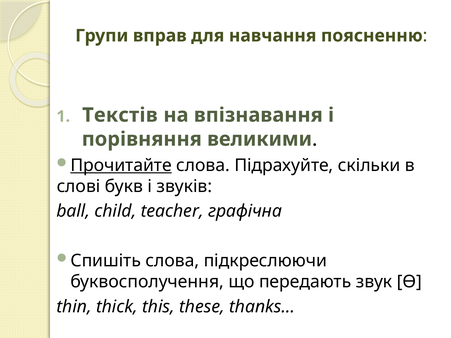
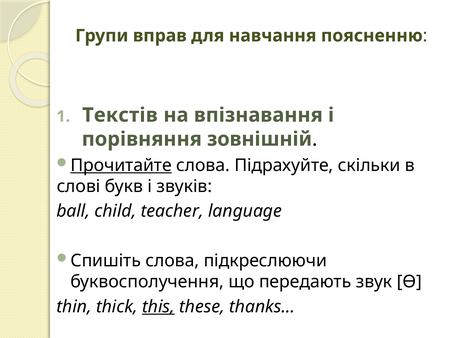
великими: великими -> зовнішній
графічна: графічна -> language
this underline: none -> present
